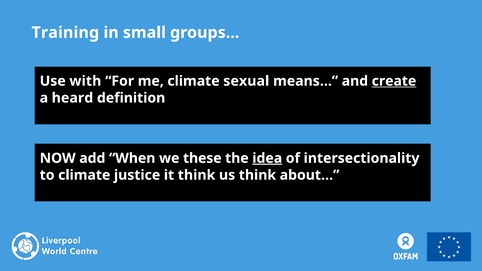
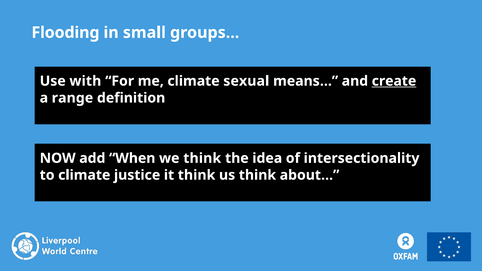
Training: Training -> Flooding
heard: heard -> range
we these: these -> think
idea underline: present -> none
